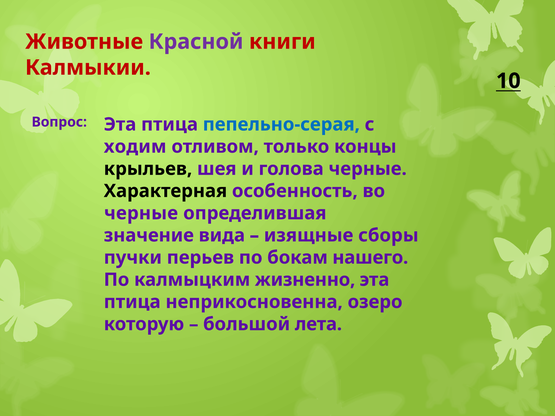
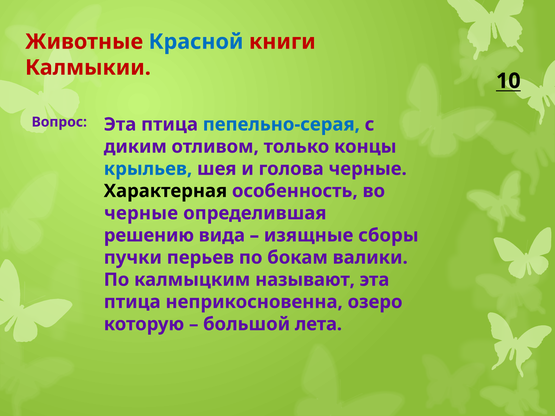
Красной colour: purple -> blue
ходим: ходим -> диким
крыльев colour: black -> blue
значение: значение -> решению
нашего: нашего -> валики
жизненно: жизненно -> называют
